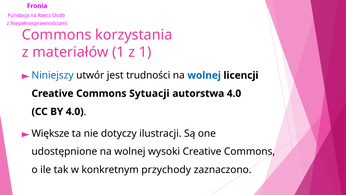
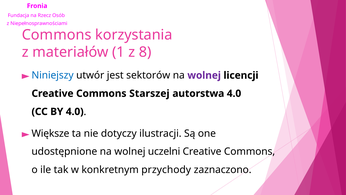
z 1: 1 -> 8
trudności: trudności -> sektorów
wolnej at (204, 75) colour: blue -> purple
Sytuacji: Sytuacji -> Starszej
wysoki: wysoki -> uczelni
